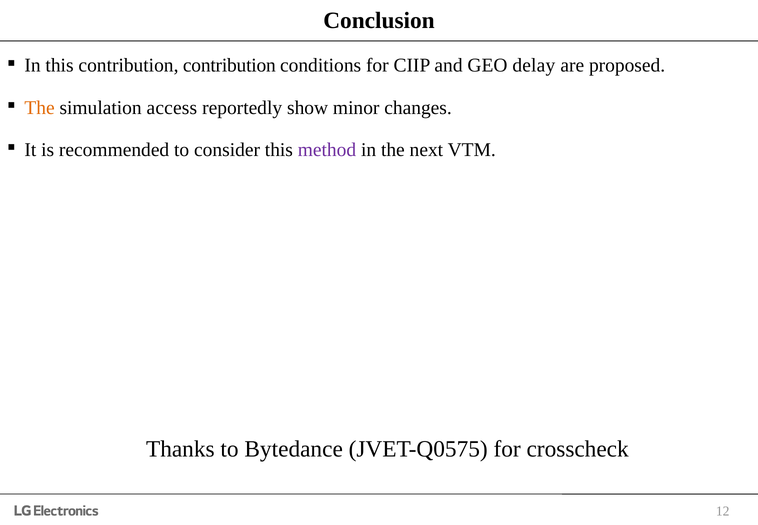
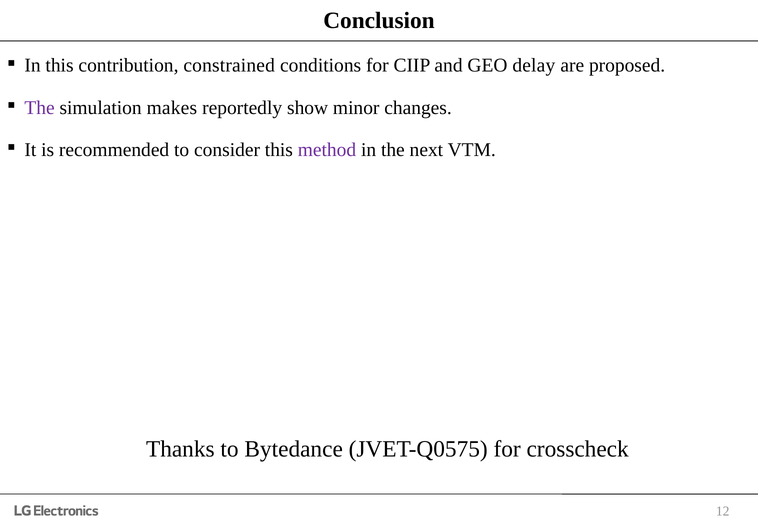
contribution contribution: contribution -> constrained
The at (40, 108) colour: orange -> purple
access: access -> makes
